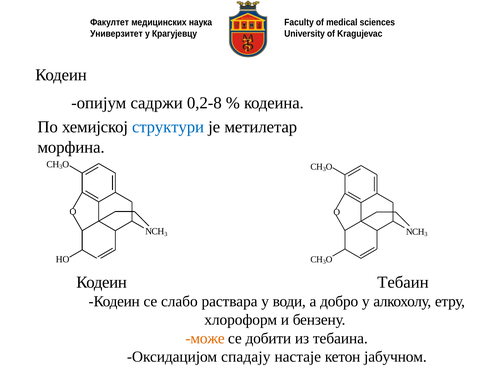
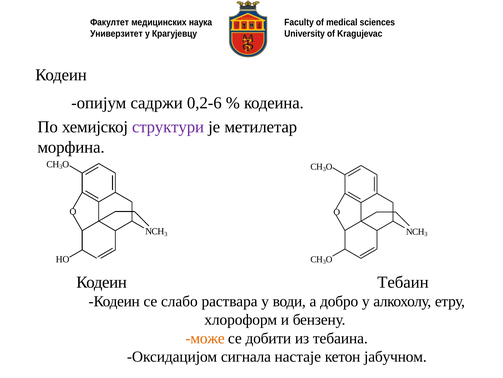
0,2-8: 0,2-8 -> 0,2-6
структури colour: blue -> purple
спадају: спадају -> сигнала
